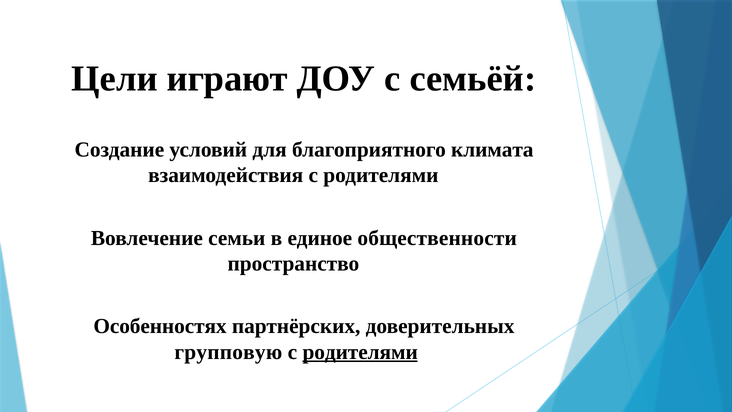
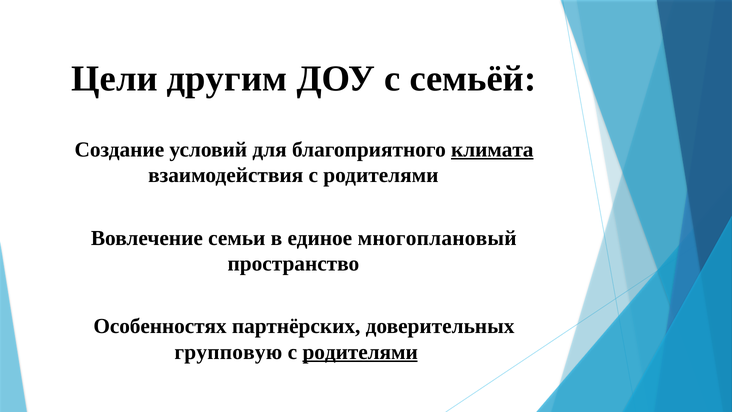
играют: играют -> другим
климата underline: none -> present
общественности: общественности -> многоплановый
